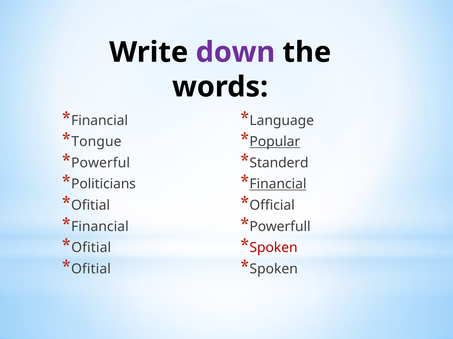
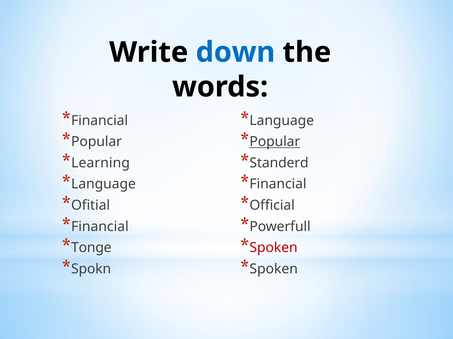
down colour: purple -> blue
Tongue at (96, 142): Tongue -> Popular
Powerful: Powerful -> Learning
Politicians at (104, 184): Politicians -> Language
Financial at (278, 184) underline: present -> none
Ofitial at (91, 248): Ofitial -> Tonge
Ofitial at (91, 269): Ofitial -> Spokn
